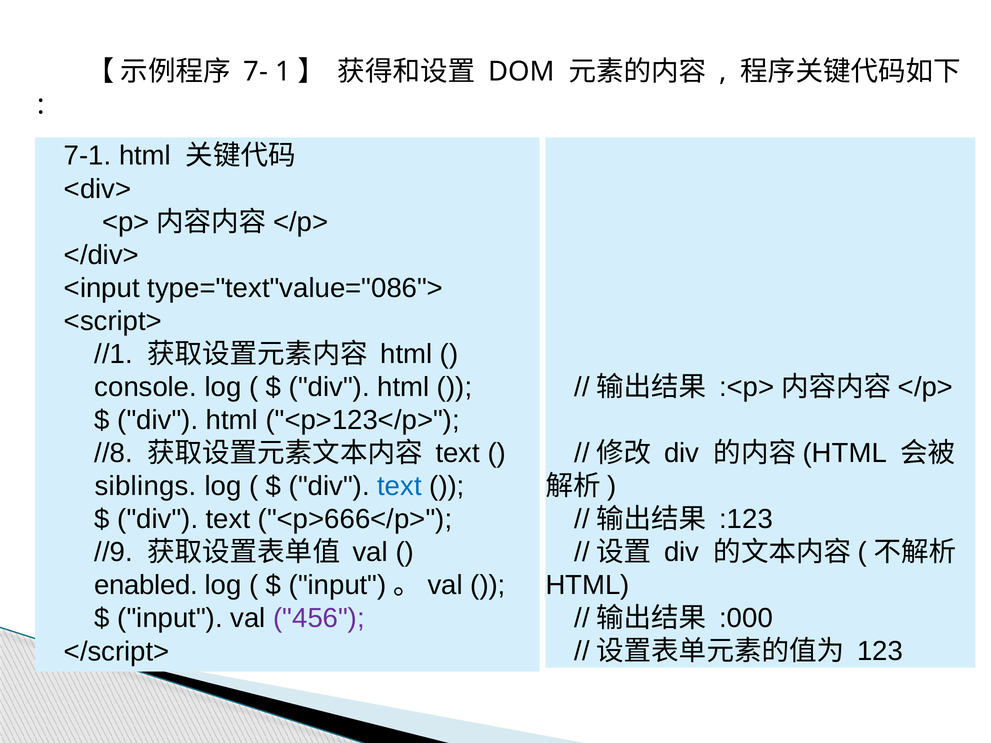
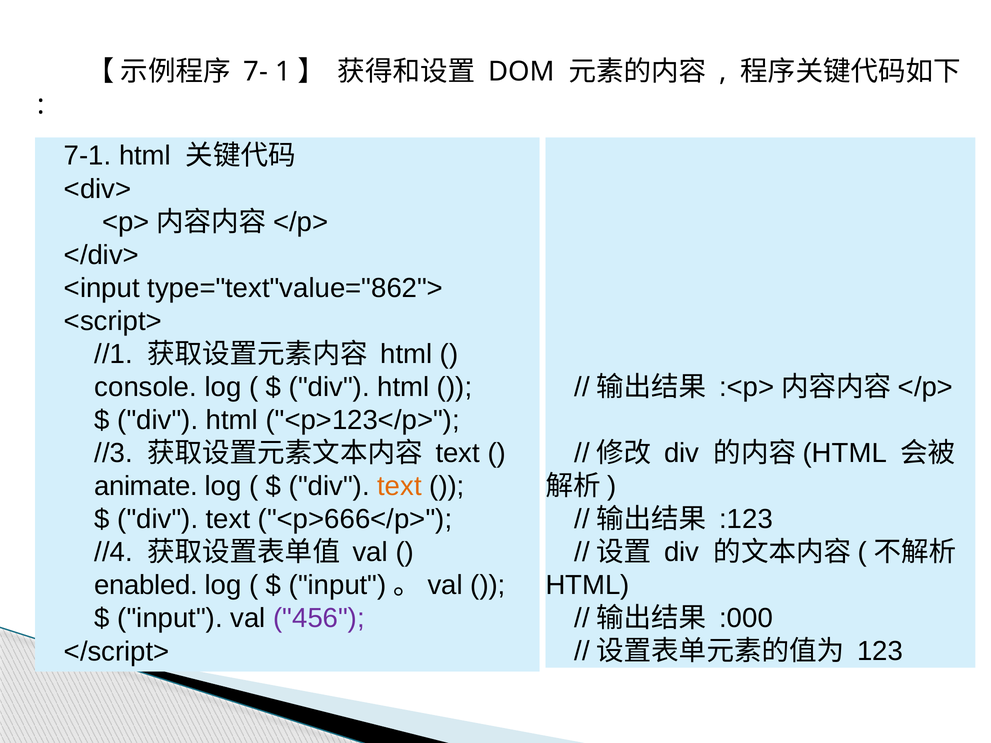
type="text"value="086">: type="text"value="086"> -> type="text"value="862">
//8: //8 -> //3
siblings: siblings -> animate
text at (400, 486) colour: blue -> orange
//9: //9 -> //4
